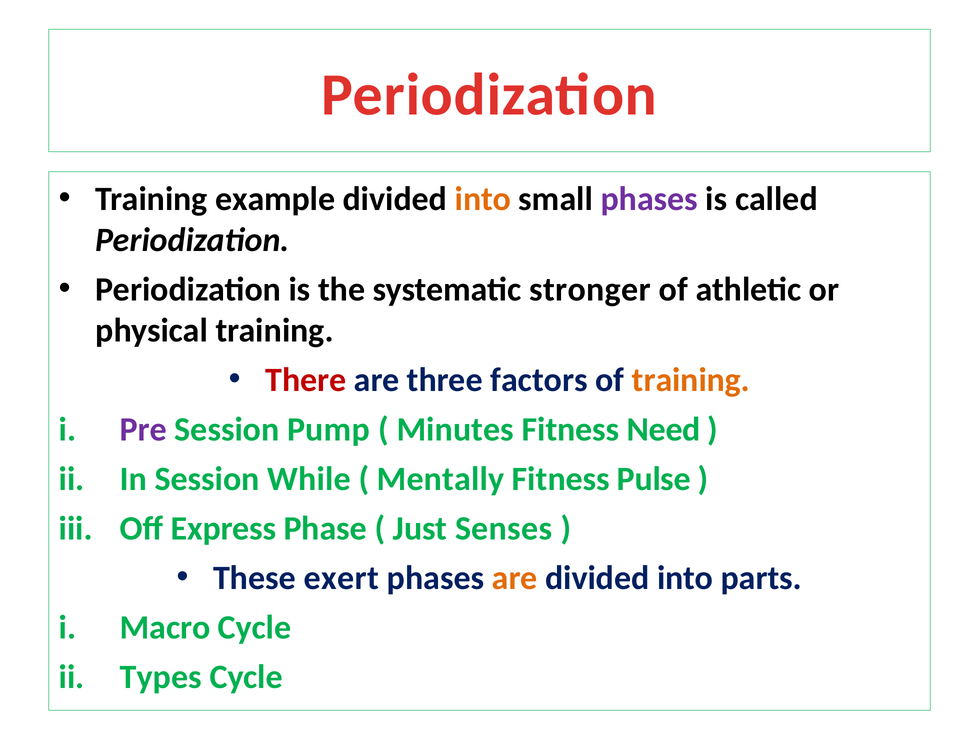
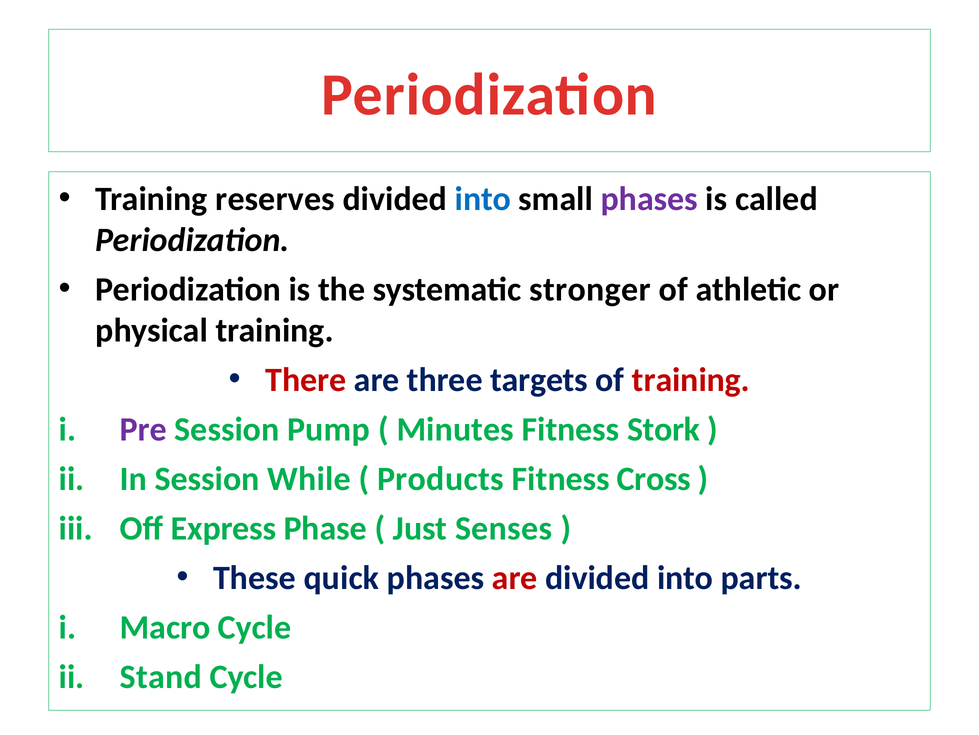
example: example -> reserves
into at (483, 199) colour: orange -> blue
factors: factors -> targets
training at (691, 380) colour: orange -> red
Need: Need -> Stork
Mentally: Mentally -> Products
Pulse: Pulse -> Cross
exert: exert -> quick
are at (515, 577) colour: orange -> red
Types: Types -> Stand
